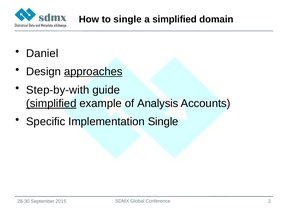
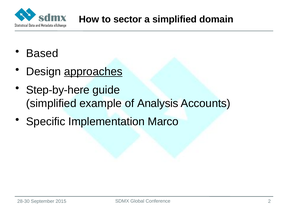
to single: single -> sector
Daniel: Daniel -> Based
Step-by-with: Step-by-with -> Step-by-here
simplified at (51, 103) underline: present -> none
Implementation Single: Single -> Marco
